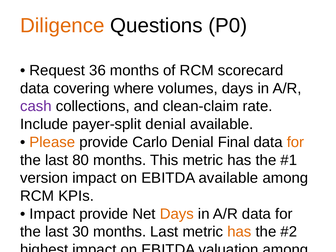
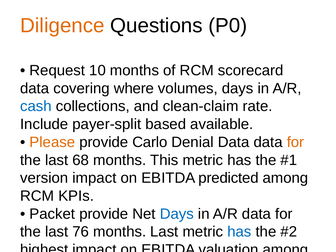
Request 36: 36 -> 10
cash at (36, 106) colour: purple -> blue
payer-split denial: denial -> based
Denial Final: Final -> Data
80: 80 -> 68
EBITDA available: available -> predicted
Impact at (52, 214): Impact -> Packet
Days at (177, 214) colour: orange -> blue
30: 30 -> 76
has at (239, 232) colour: orange -> blue
